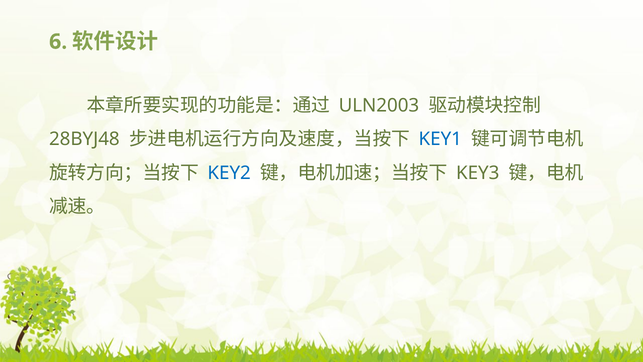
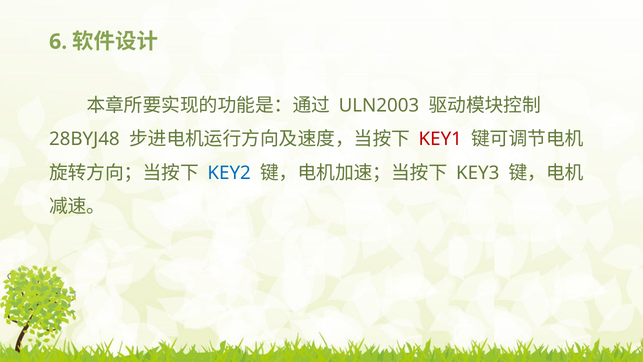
KEY1 colour: blue -> red
